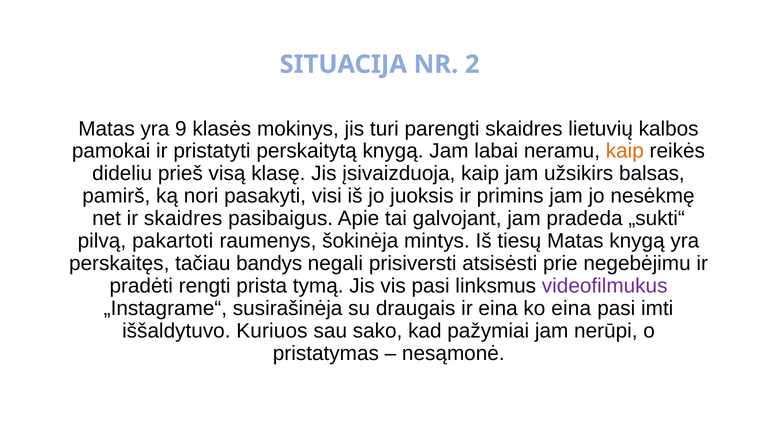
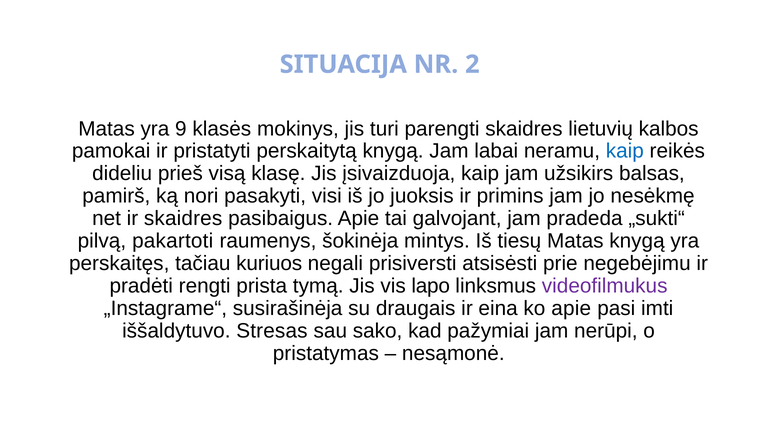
kaip at (625, 151) colour: orange -> blue
bandys: bandys -> kuriuos
vis pasi: pasi -> lapo
ko eina: eina -> apie
Kuriuos: Kuriuos -> Stresas
